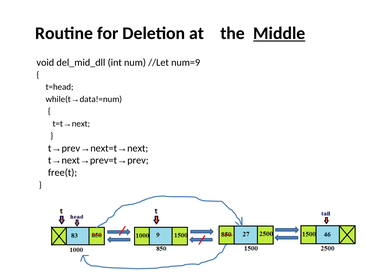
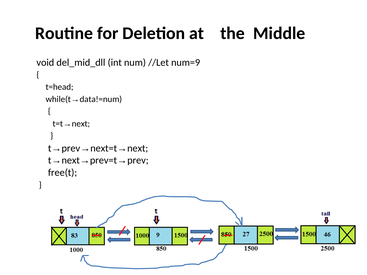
Middle underline: present -> none
